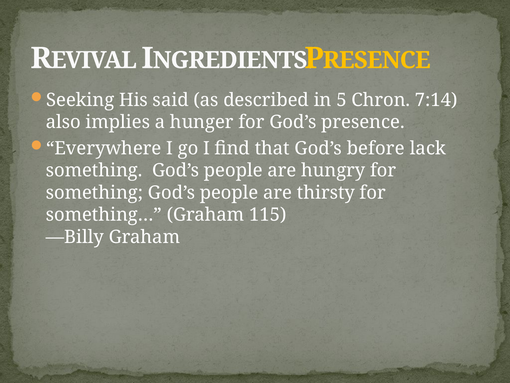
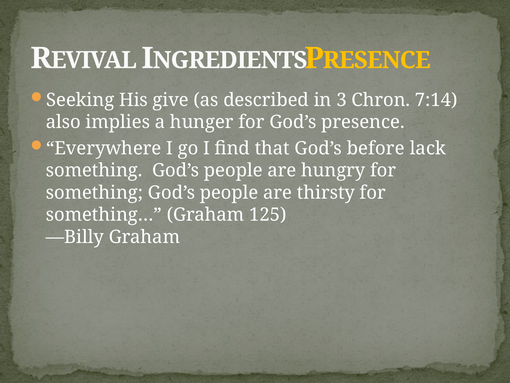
said: said -> give
5: 5 -> 3
115: 115 -> 125
